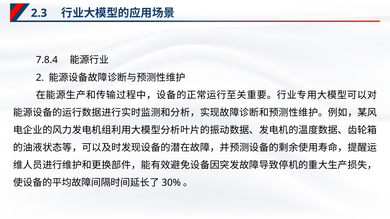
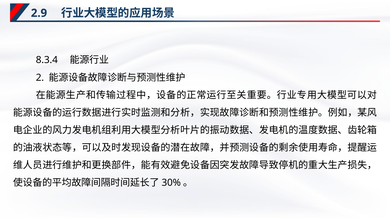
2.3: 2.3 -> 2.9
7.8.4: 7.8.4 -> 8.3.4
